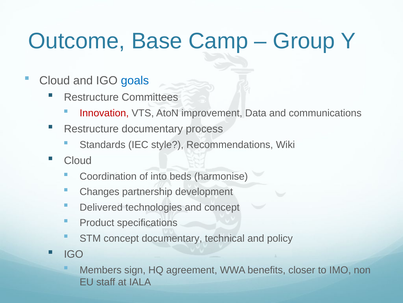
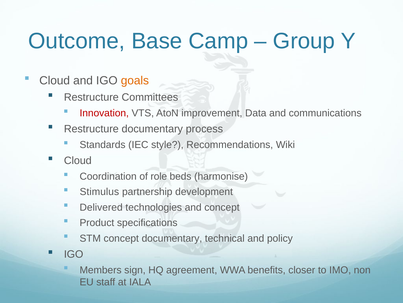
goals colour: blue -> orange
into: into -> role
Changes: Changes -> Stimulus
